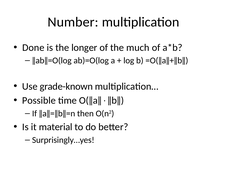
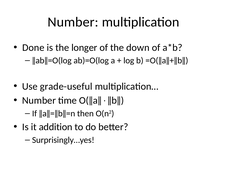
much: much -> down
grade-known: grade-known -> grade-useful
Possible at (39, 101): Possible -> Number
material: material -> addition
